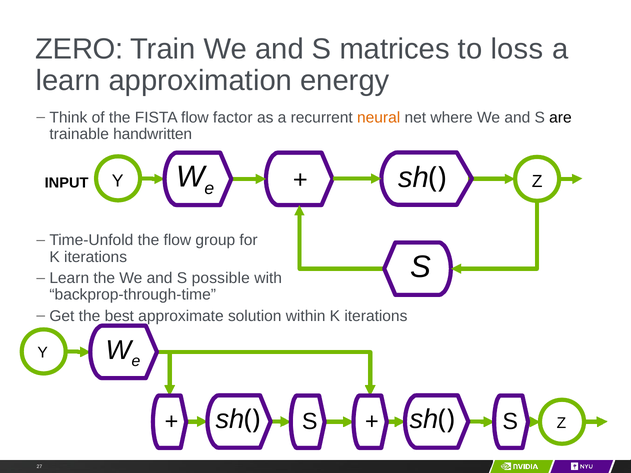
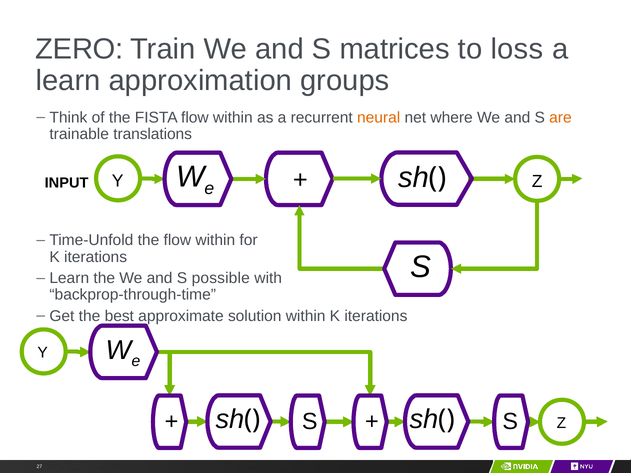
energy: energy -> groups
FISTA flow factor: factor -> within
are colour: black -> orange
handwritten: handwritten -> translations
the flow group: group -> within
